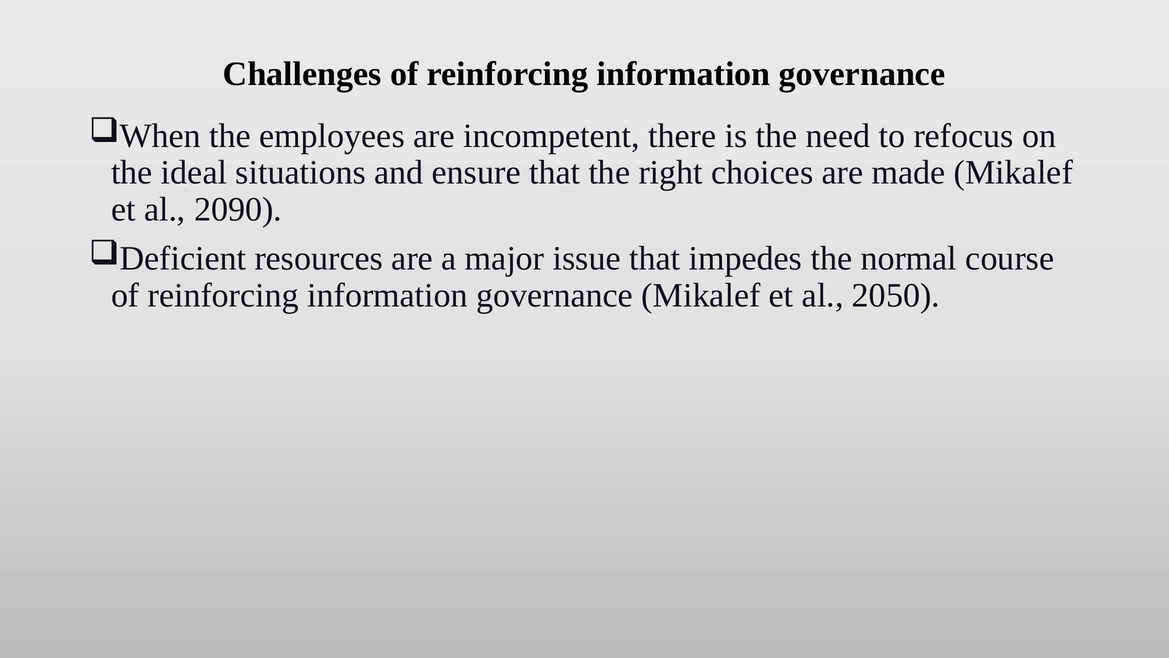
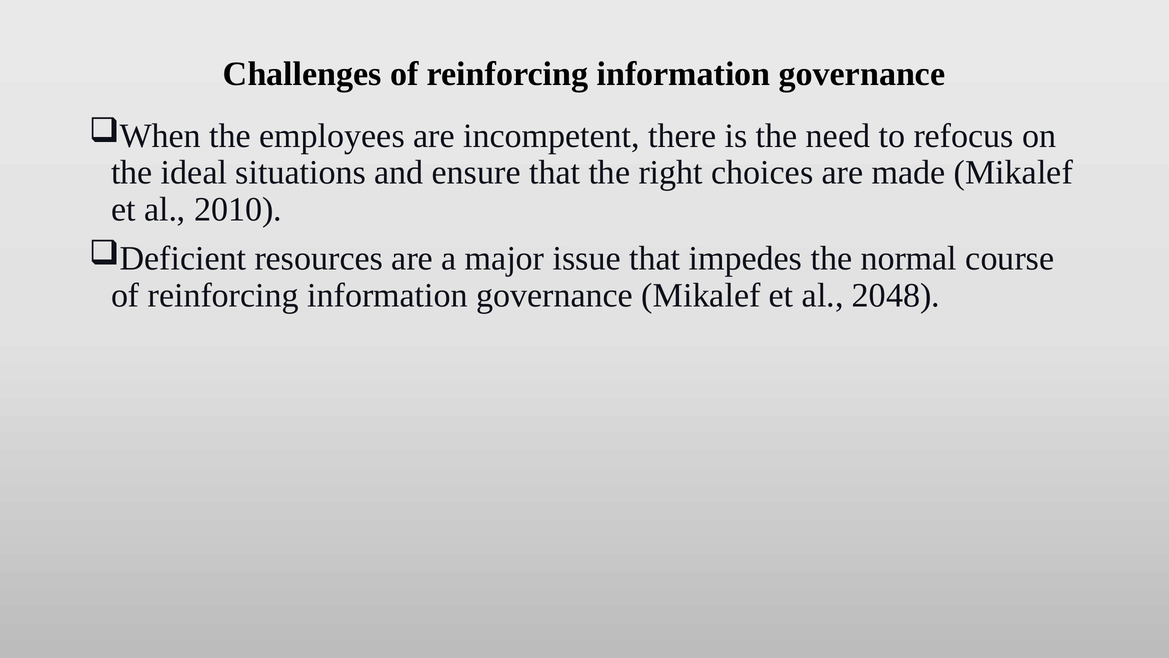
2090: 2090 -> 2010
2050: 2050 -> 2048
